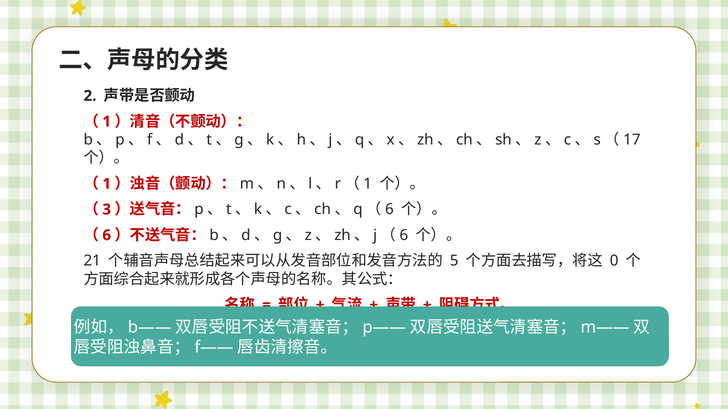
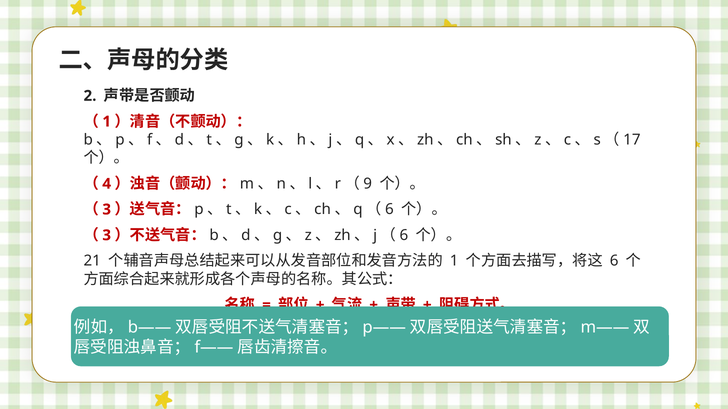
1 at (107, 184): 1 -> 4
1 at (368, 184): 1 -> 9
6 at (107, 236): 6 -> 3
5 at (454, 261): 5 -> 1
0 at (614, 261): 0 -> 6
